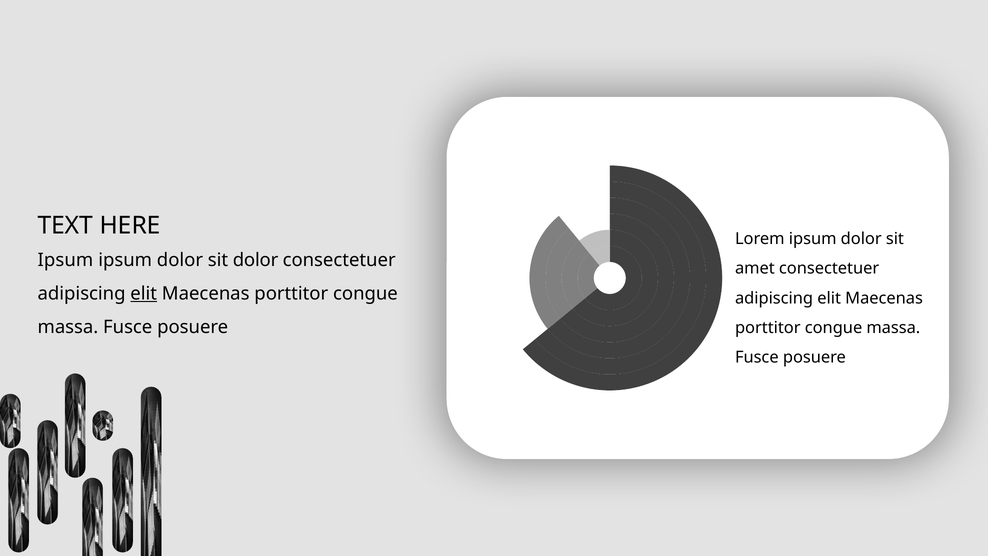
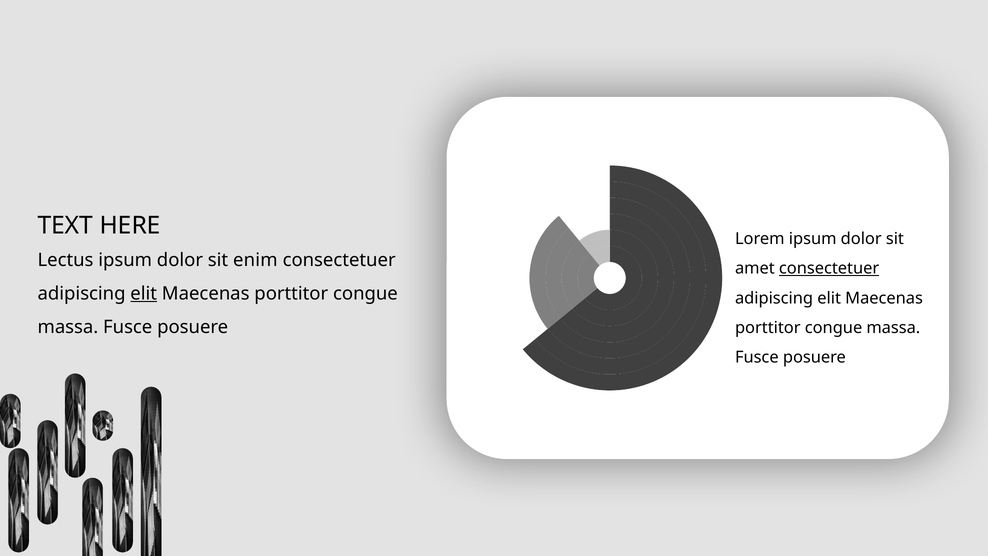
Ipsum at (65, 260): Ipsum -> Lectus
sit dolor: dolor -> enim
consectetuer at (829, 268) underline: none -> present
